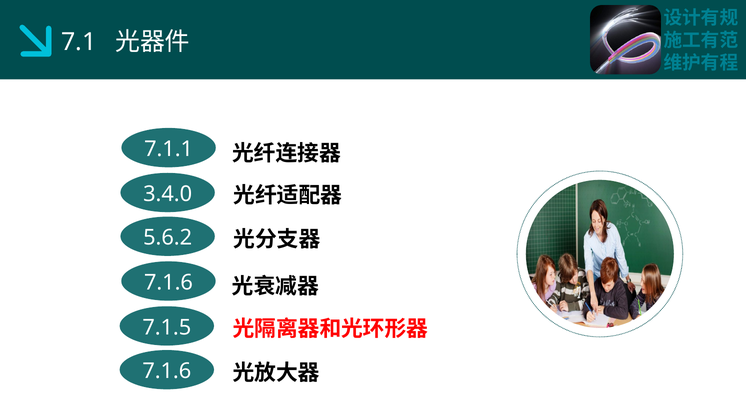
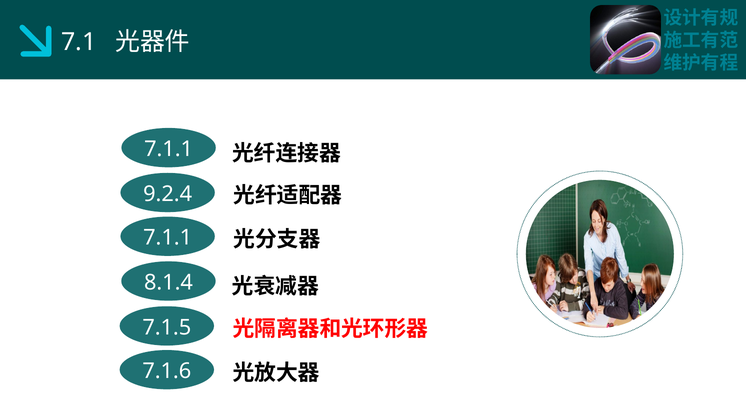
3.4.0: 3.4.0 -> 9.2.4
5.6.2 at (168, 238): 5.6.2 -> 7.1.1
7.1.6 at (168, 282): 7.1.6 -> 8.1.4
